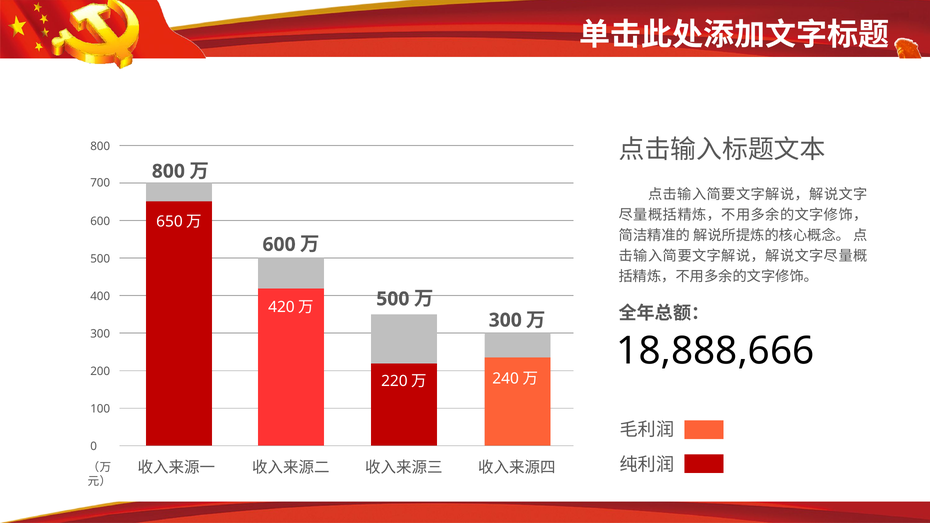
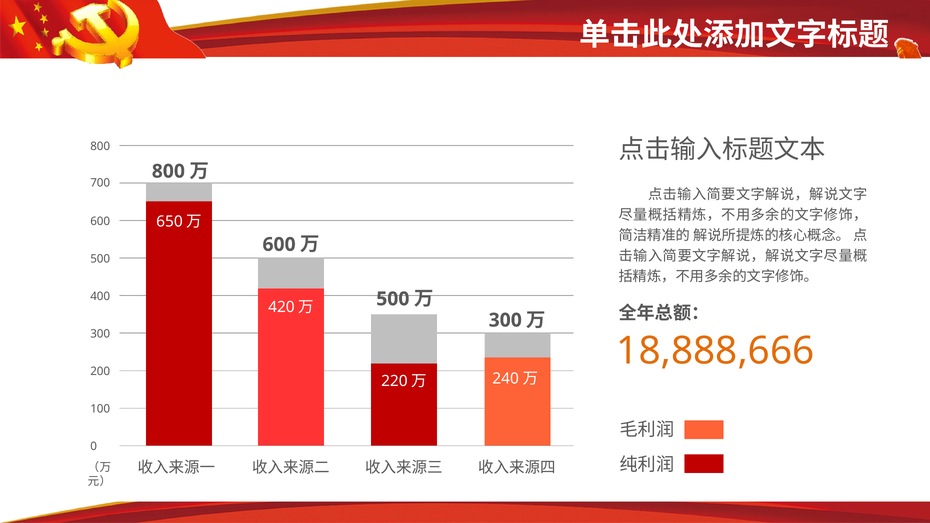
18,888,666 colour: black -> orange
